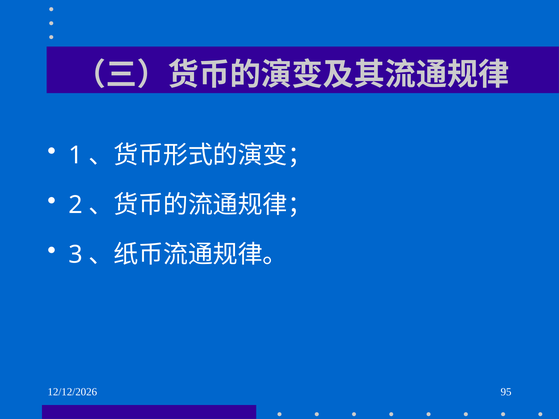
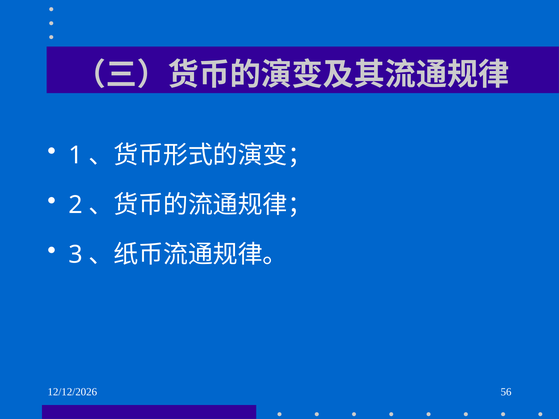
95: 95 -> 56
